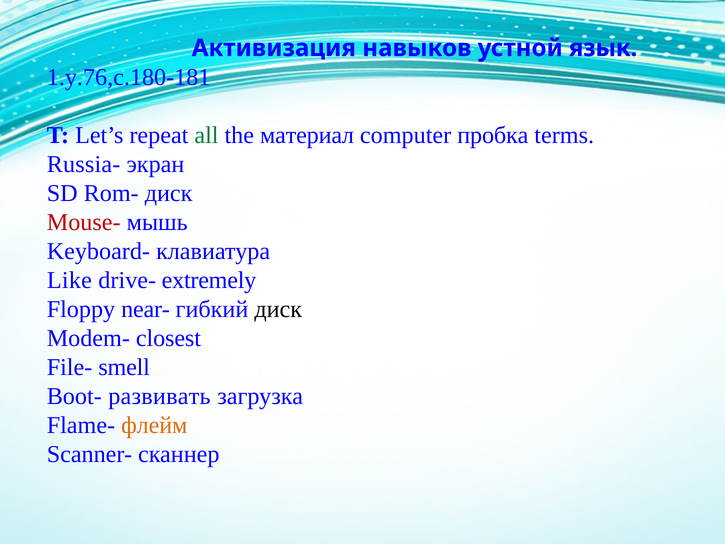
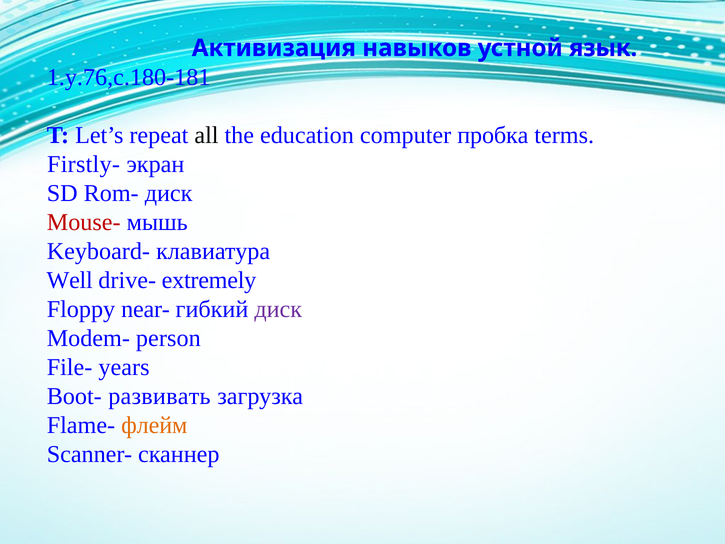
all colour: green -> black
материал: материал -> education
Russia-: Russia- -> Firstly-
Like: Like -> Well
диск at (278, 309) colour: black -> purple
closest: closest -> person
smell: smell -> years
